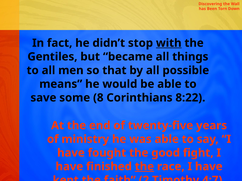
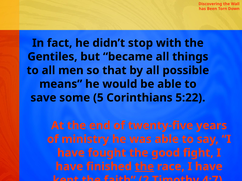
with underline: present -> none
8: 8 -> 5
8:22: 8:22 -> 5:22
